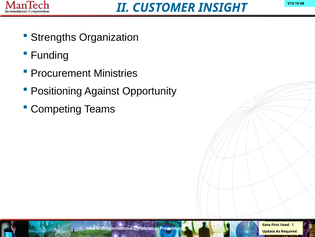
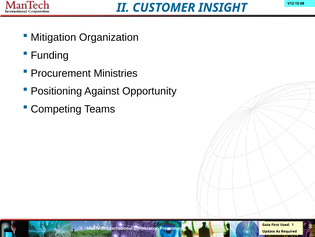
Strengths: Strengths -> Mitigation
